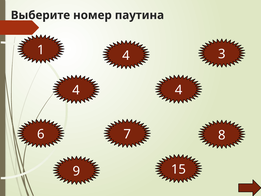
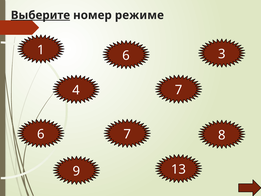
Выберите underline: none -> present
паутина: паутина -> режиме
1 4: 4 -> 6
4 4: 4 -> 7
15: 15 -> 13
